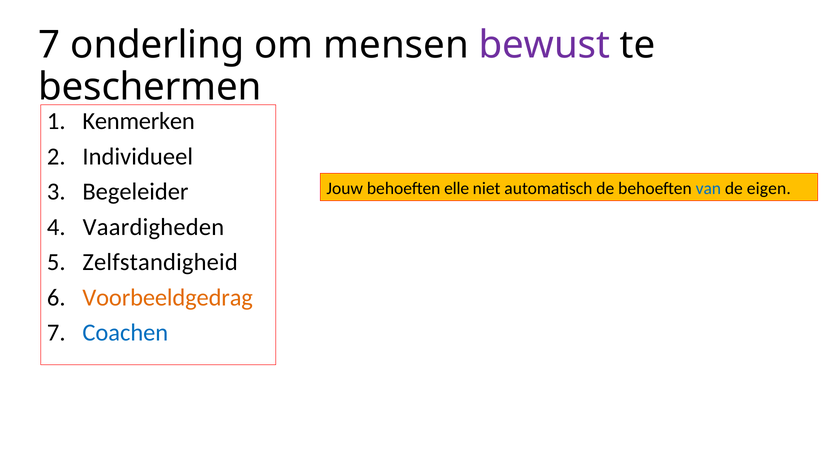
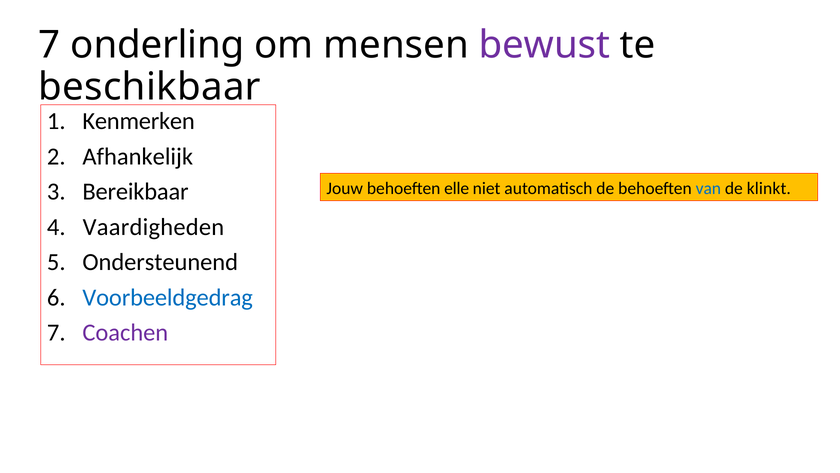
beschermen: beschermen -> beschikbaar
Individueel: Individueel -> Afhankelijk
eigen: eigen -> klinkt
Begeleider: Begeleider -> Bereikbaar
Zelfstandigheid: Zelfstandigheid -> Ondersteunend
Voorbeeldgedrag colour: orange -> blue
Coachen colour: blue -> purple
